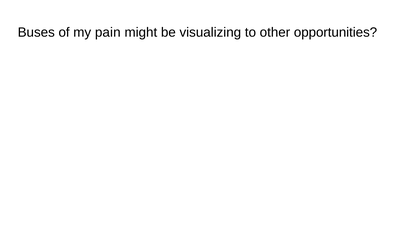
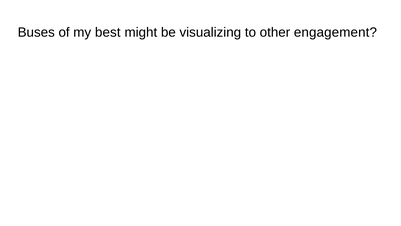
pain: pain -> best
opportunities: opportunities -> engagement
